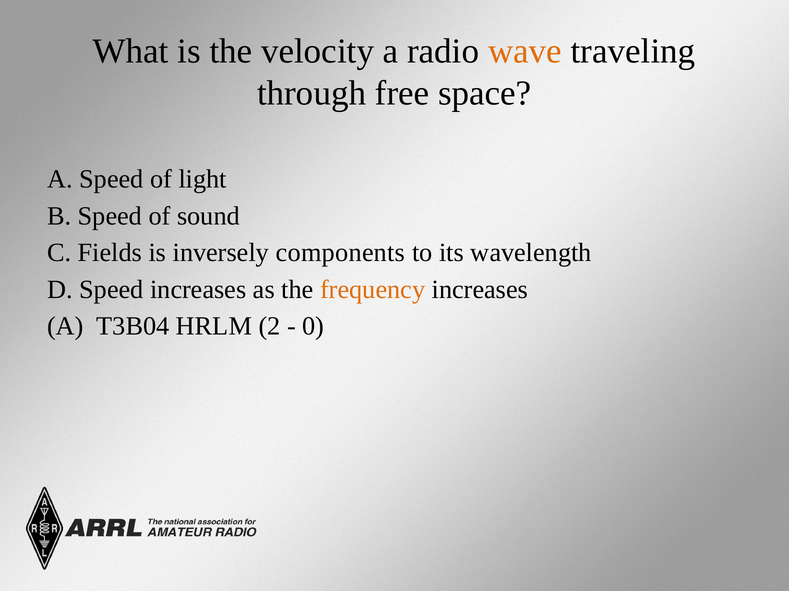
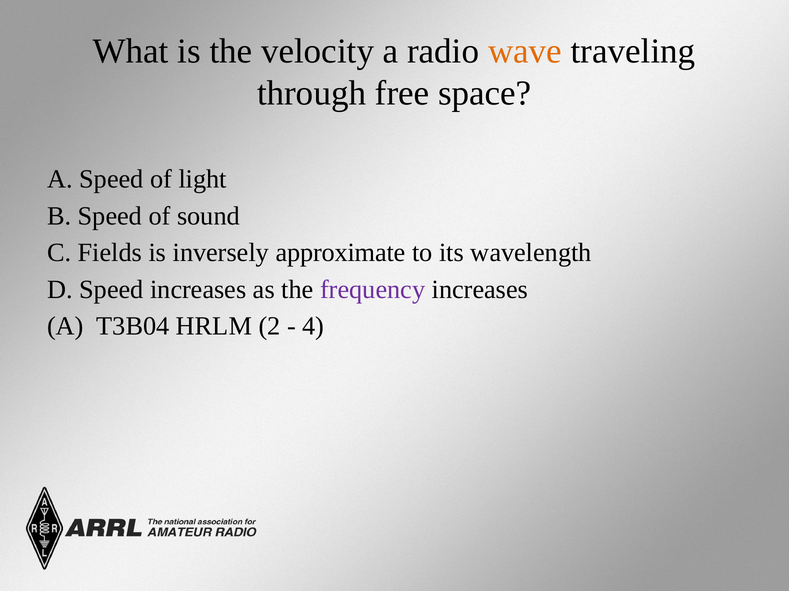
components: components -> approximate
frequency colour: orange -> purple
0: 0 -> 4
